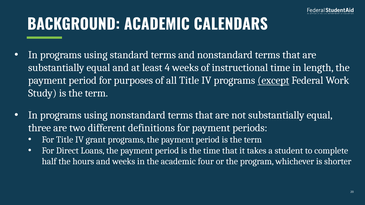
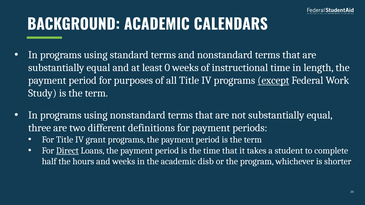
4: 4 -> 0
Direct underline: none -> present
four: four -> disb
